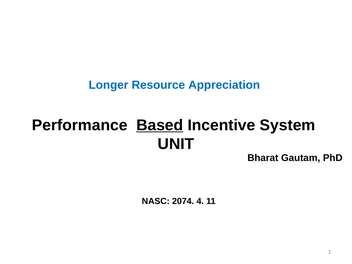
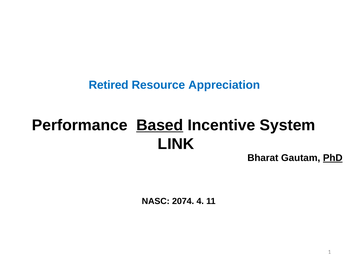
Longer: Longer -> Retired
UNIT: UNIT -> LINK
PhD underline: none -> present
